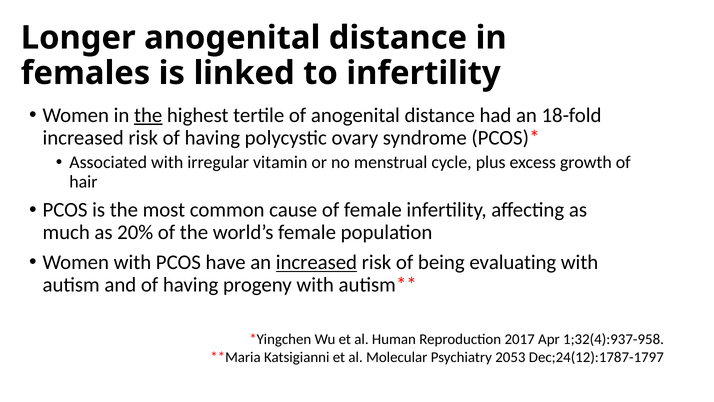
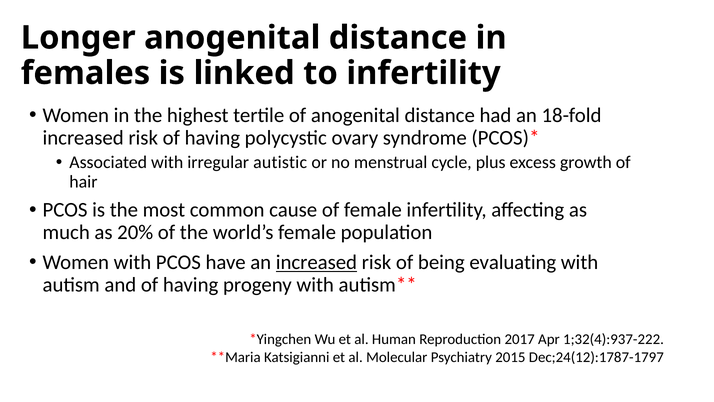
the at (148, 115) underline: present -> none
vitamin: vitamin -> autistic
1;32(4):937-958: 1;32(4):937-958 -> 1;32(4):937-222
2053: 2053 -> 2015
